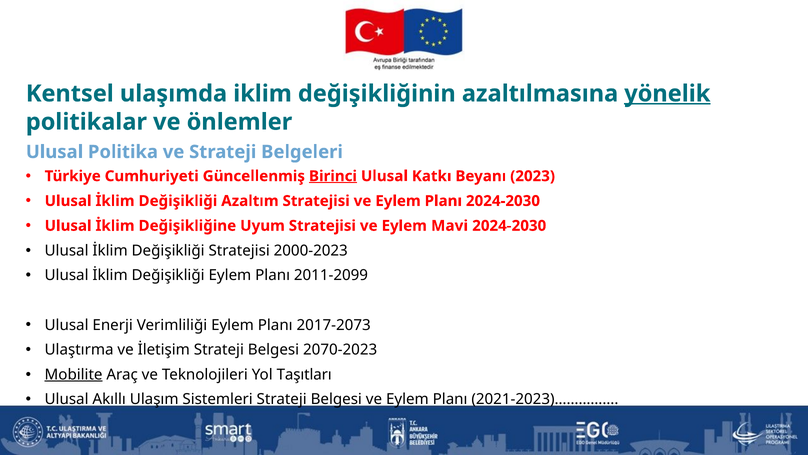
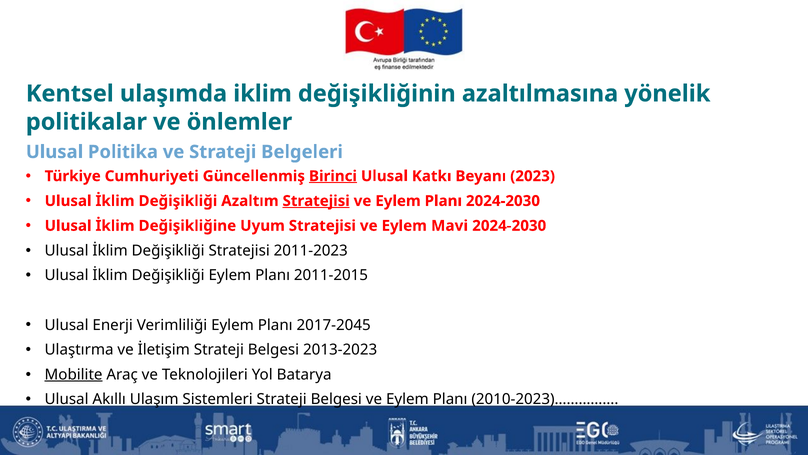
yönelik underline: present -> none
Stratejisi at (316, 201) underline: none -> present
2000-2023: 2000-2023 -> 2011-2023
2011-2099: 2011-2099 -> 2011-2015
2017-2073: 2017-2073 -> 2017-2045
2070-2023: 2070-2023 -> 2013-2023
Taşıtları: Taşıtları -> Batarya
2021-2023)……………: 2021-2023)…………… -> 2010-2023)……………
